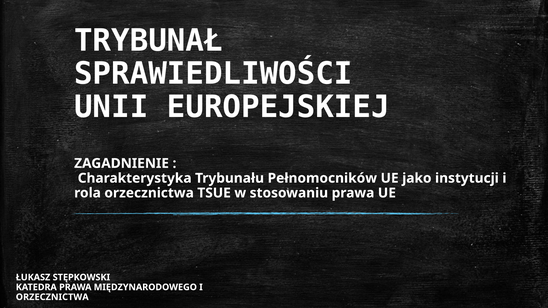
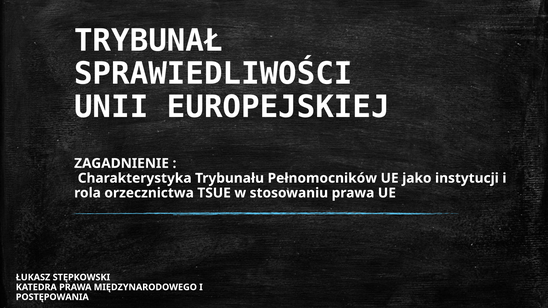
ORZECZNICTWA at (52, 297): ORZECZNICTWA -> POSTĘPOWANIA
